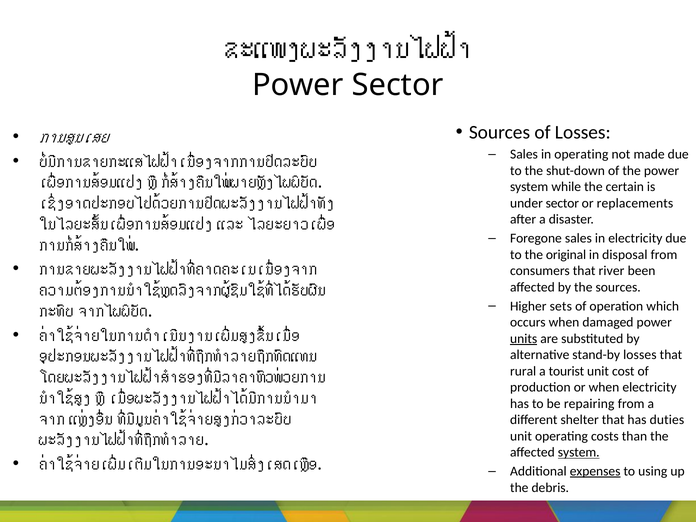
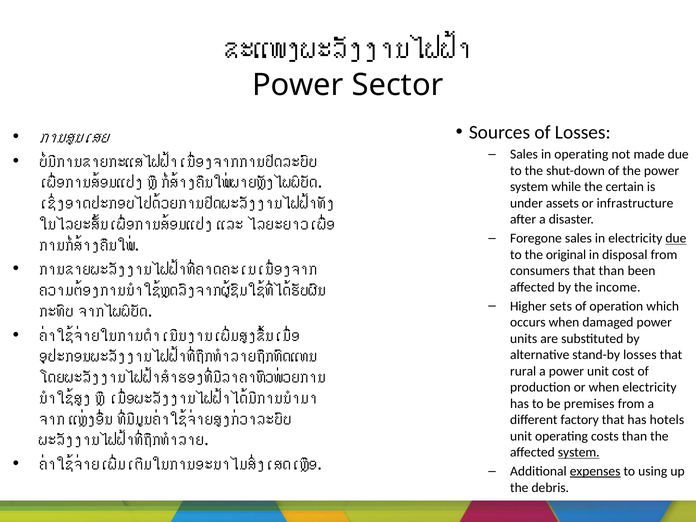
under sector: sector -> assets
replacements: replacements -> infrastructure
due at (676, 238) underline: none -> present
that river: river -> than
the sources: sources -> income
units underline: present -> none
a tourist: tourist -> power
repairing: repairing -> premises
shelter: shelter -> factory
duties: duties -> hotels
